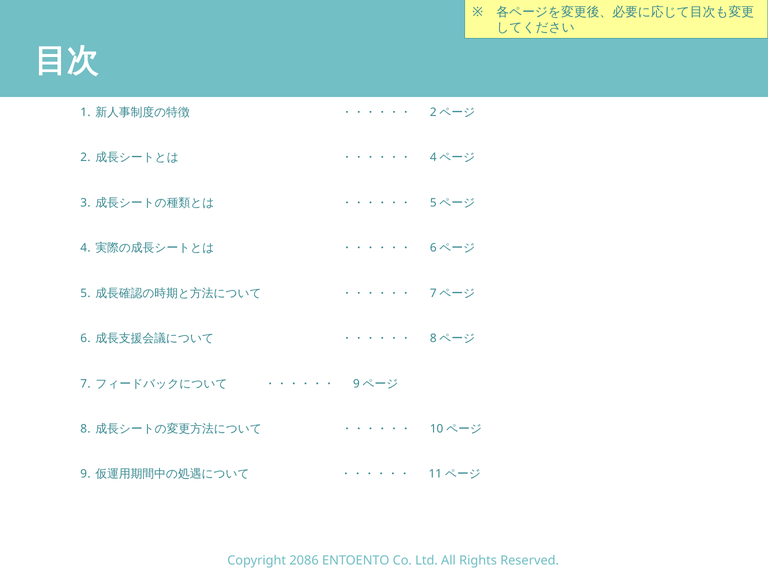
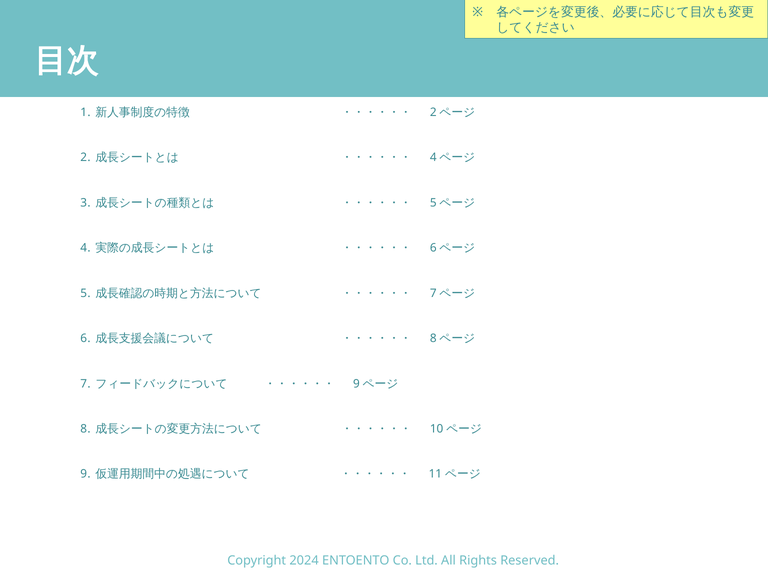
2086: 2086 -> 2024
